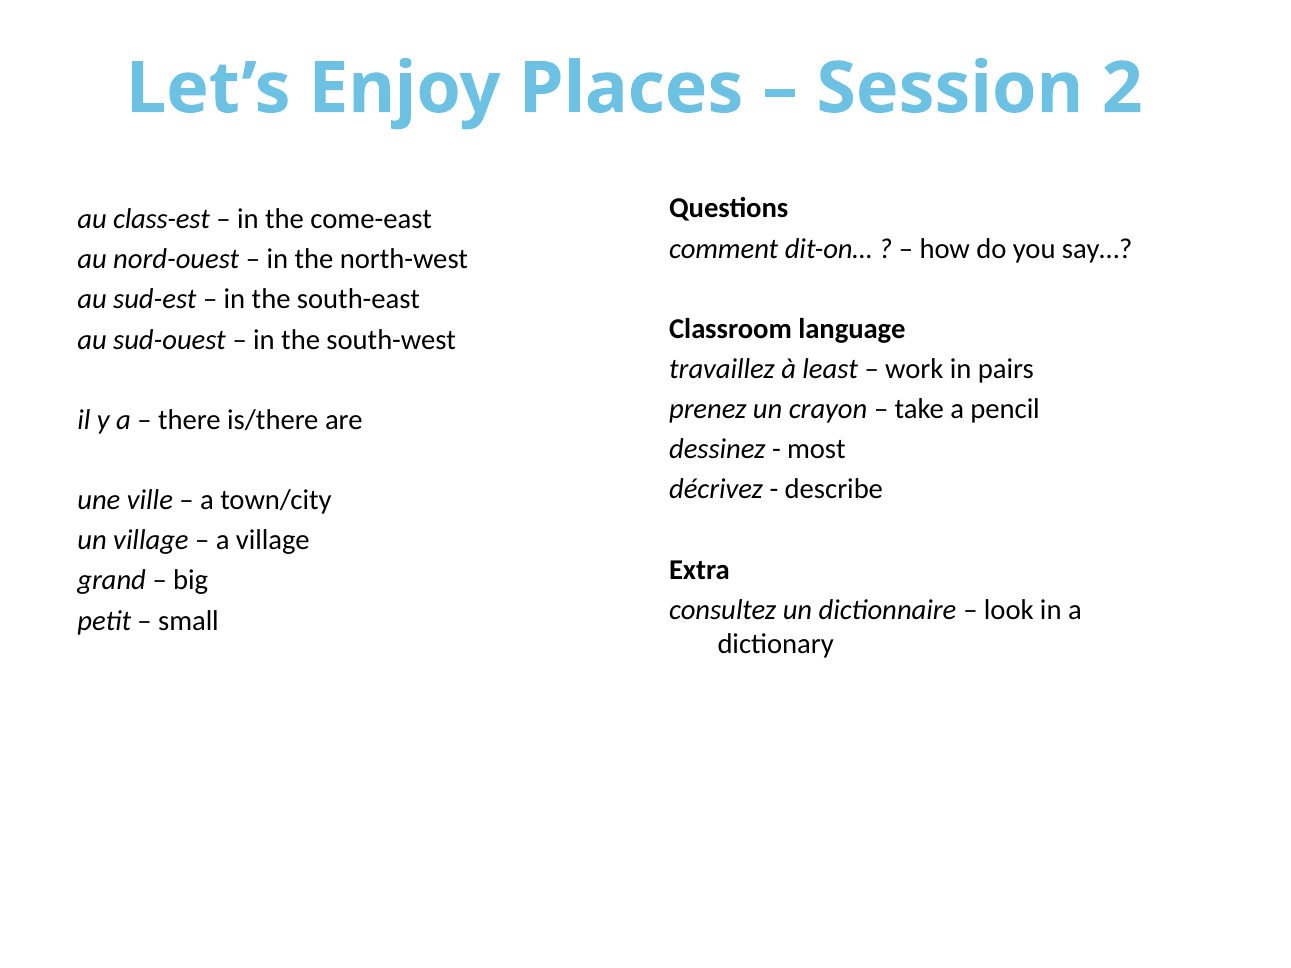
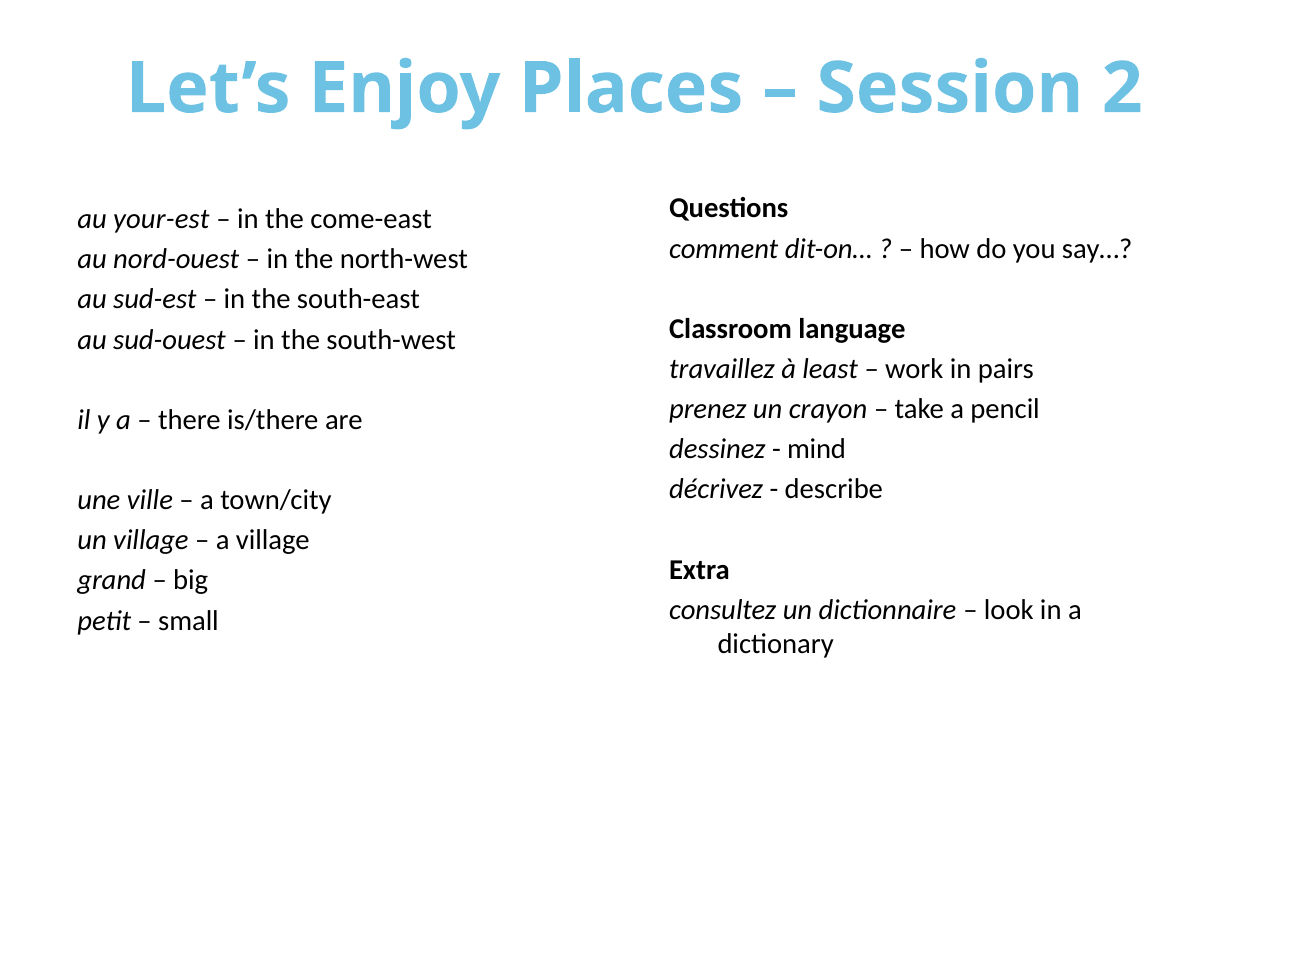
class-est: class-est -> your-est
most: most -> mind
